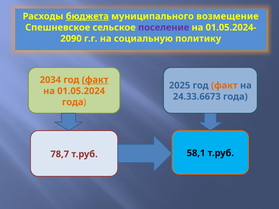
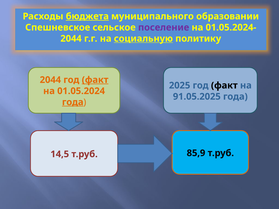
возмещение: возмещение -> образовании
2090 at (71, 39): 2090 -> 2044
социальную underline: none -> present
2034 at (50, 80): 2034 -> 2044
факт at (224, 86) colour: orange -> black
24.33.6673: 24.33.6673 -> 91.05.2025
года at (73, 102) underline: none -> present
78,7: 78,7 -> 14,5
58,1: 58,1 -> 85,9
